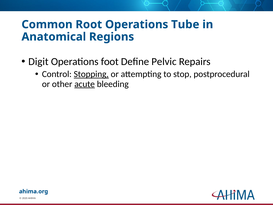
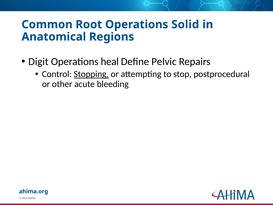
Tube: Tube -> Solid
foot: foot -> heal
acute underline: present -> none
